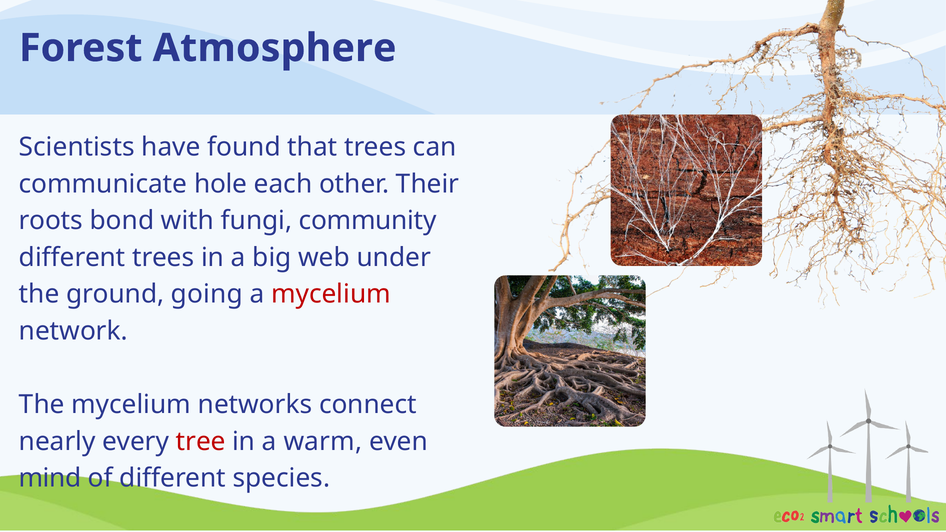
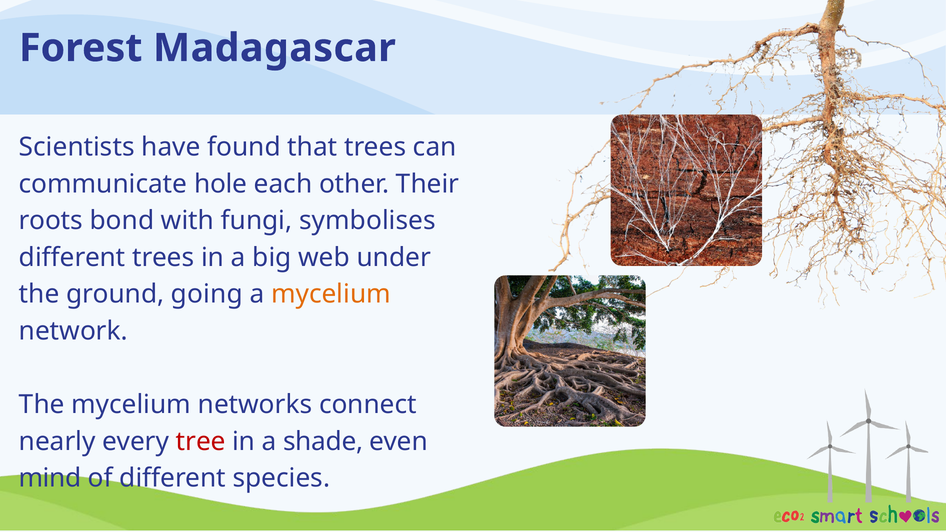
Atmosphere: Atmosphere -> Madagascar
community: community -> symbolises
mycelium at (331, 294) colour: red -> orange
warm: warm -> shade
